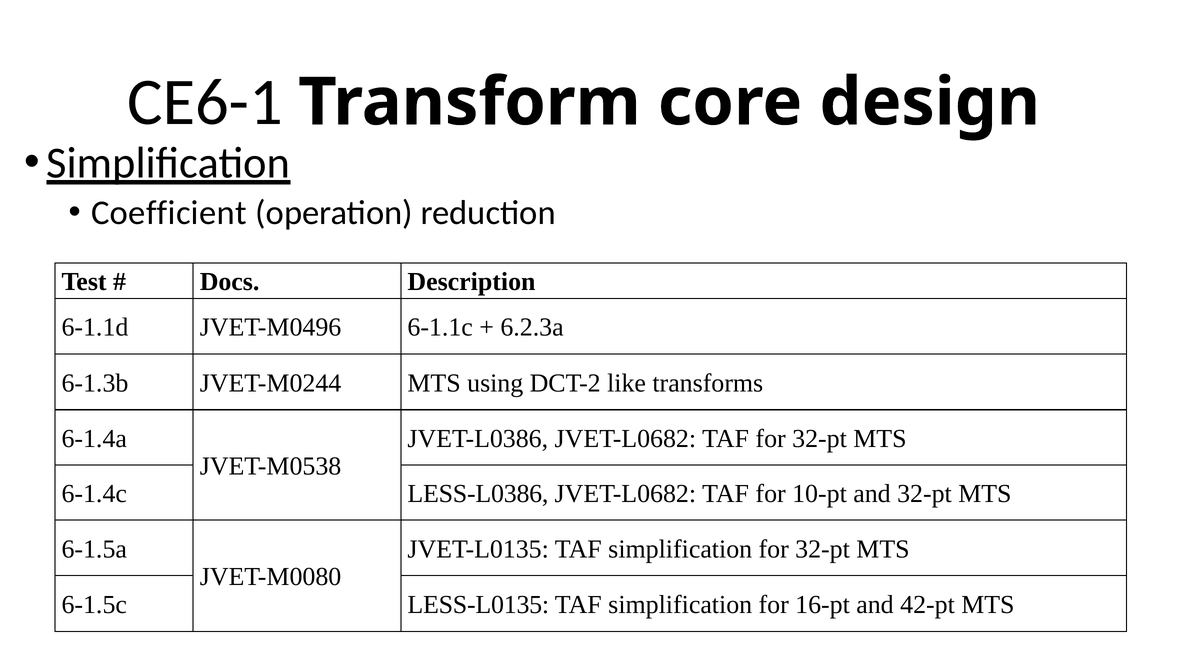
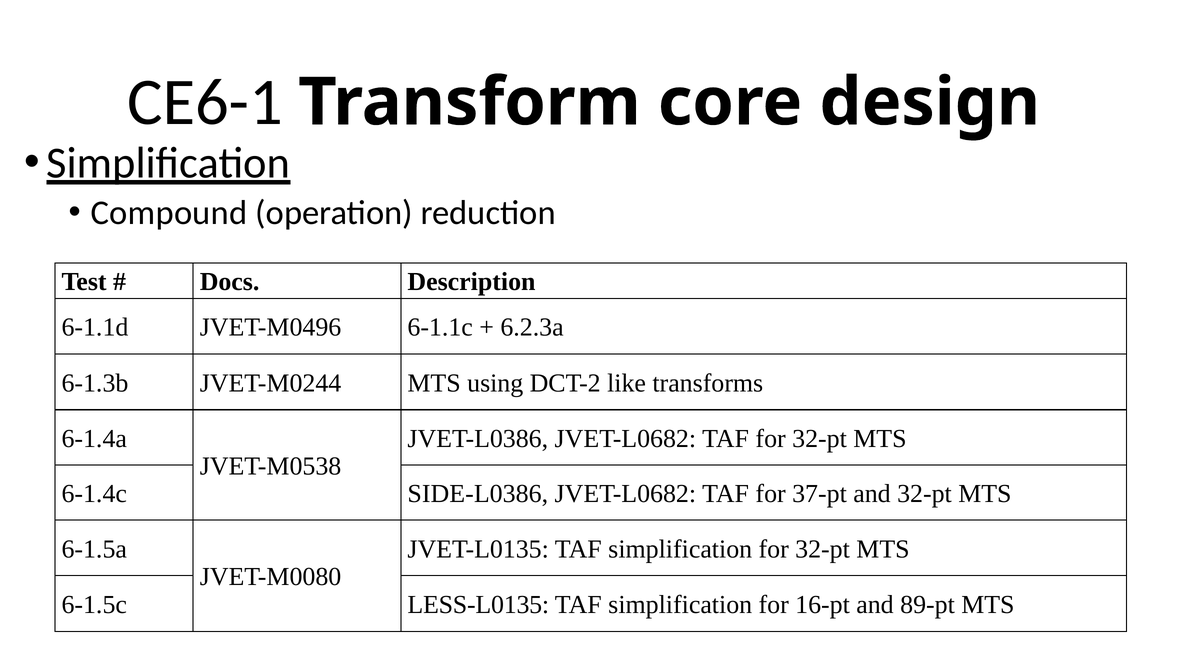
Coefficient: Coefficient -> Compound
LESS-L0386: LESS-L0386 -> SIDE-L0386
10-pt: 10-pt -> 37-pt
42-pt: 42-pt -> 89-pt
